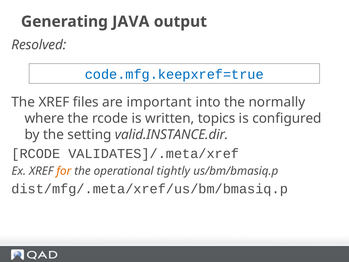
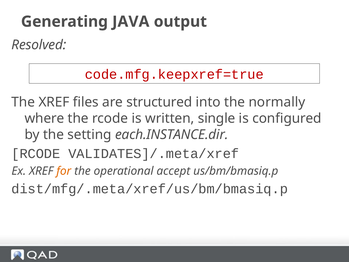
code.mfg.keepxref=true colour: blue -> red
important: important -> structured
topics: topics -> single
valid.INSTANCE.dir: valid.INSTANCE.dir -> each.INSTANCE.dir
tightly: tightly -> accept
